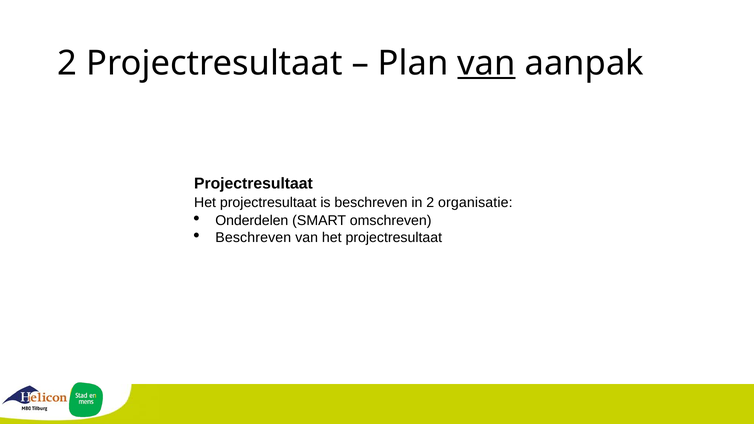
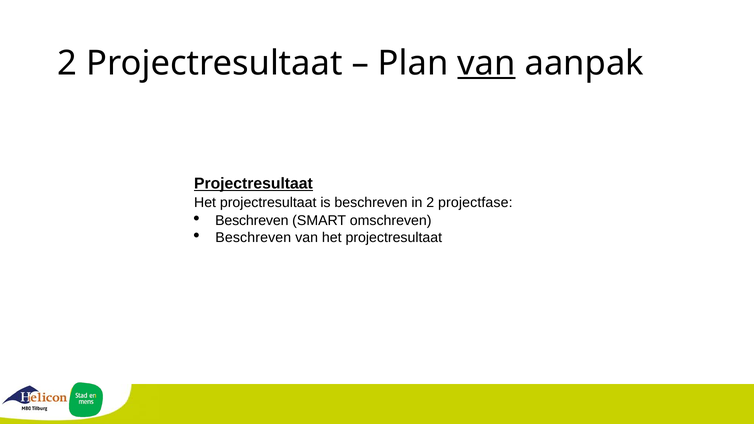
Projectresultaat at (253, 184) underline: none -> present
organisatie: organisatie -> projectfase
Onderdelen at (252, 221): Onderdelen -> Beschreven
